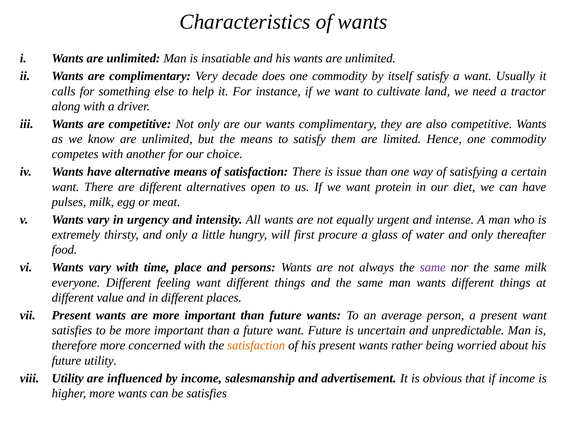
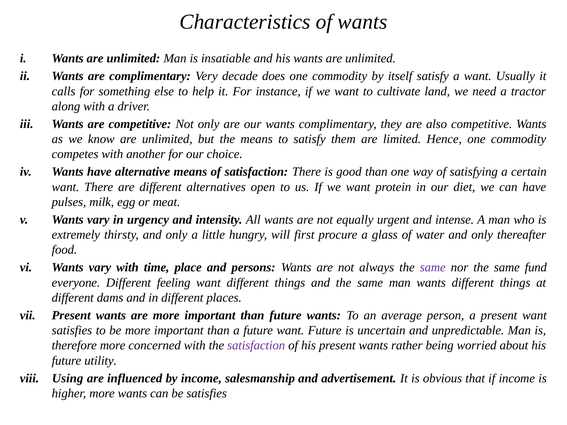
issue: issue -> good
same milk: milk -> fund
value: value -> dams
satisfaction at (256, 346) colour: orange -> purple
Utility at (68, 378): Utility -> Using
